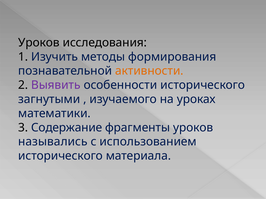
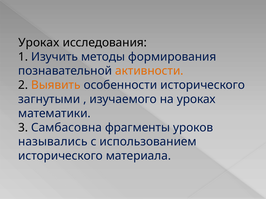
Уроков at (39, 43): Уроков -> Уроках
Выявить colour: purple -> orange
Содержание: Содержание -> Самбасовна
